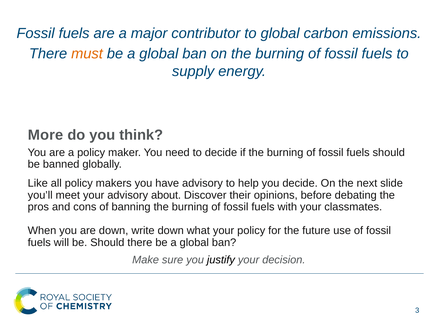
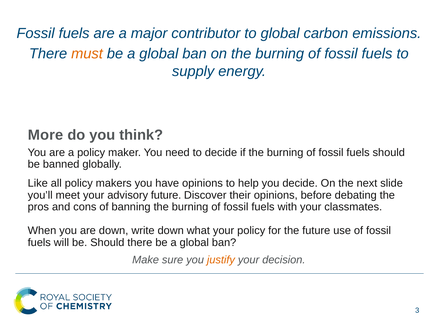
have advisory: advisory -> opinions
advisory about: about -> future
justify colour: black -> orange
